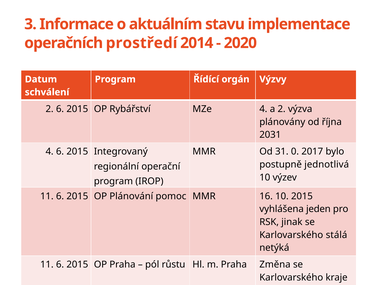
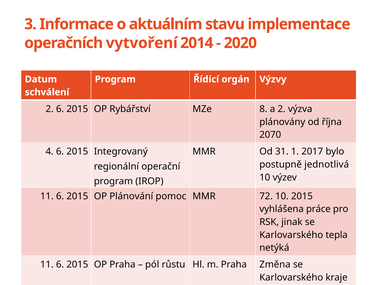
prostředí: prostředí -> vytvoření
MZe 4: 4 -> 8
2031: 2031 -> 2070
0: 0 -> 1
16: 16 -> 72
jeden: jeden -> práce
stálá: stálá -> tepla
